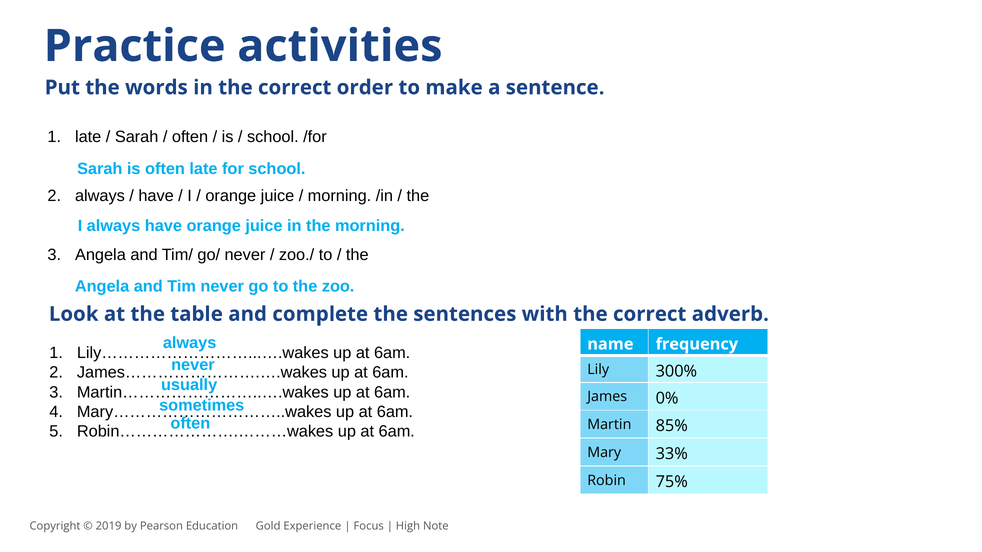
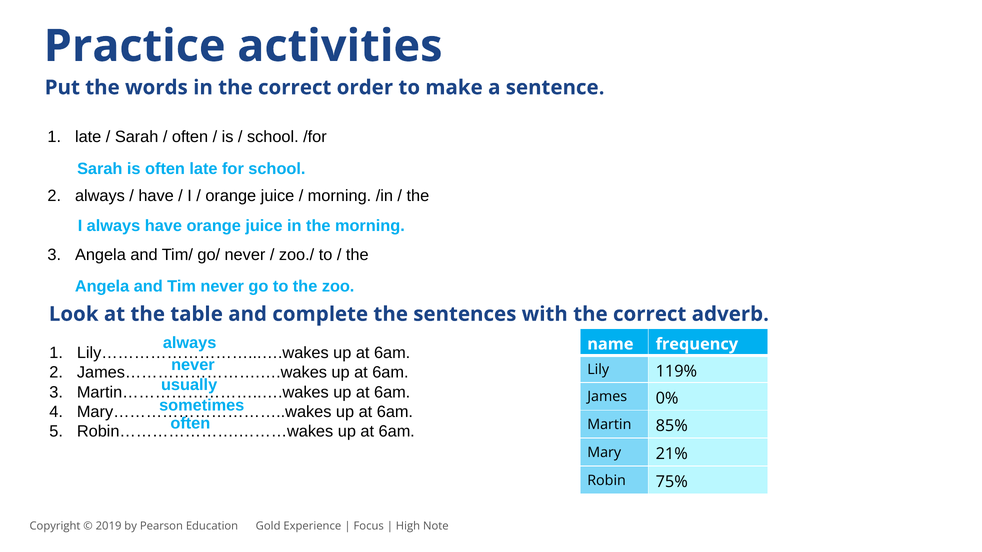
300%: 300% -> 119%
33%: 33% -> 21%
